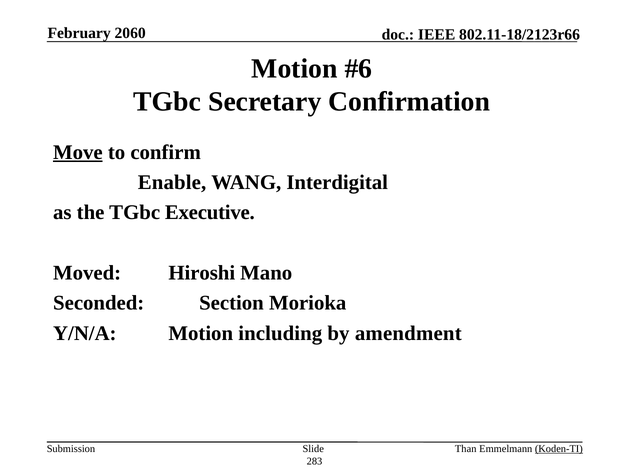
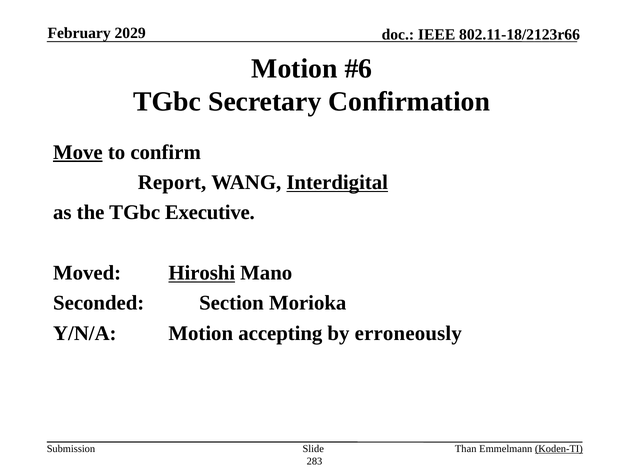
2060: 2060 -> 2029
Enable: Enable -> Report
Interdigital underline: none -> present
Hiroshi underline: none -> present
including: including -> accepting
amendment: amendment -> erroneously
